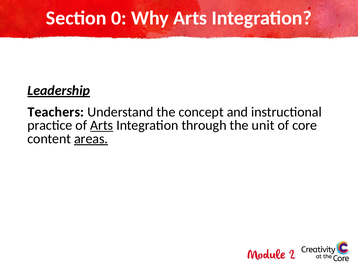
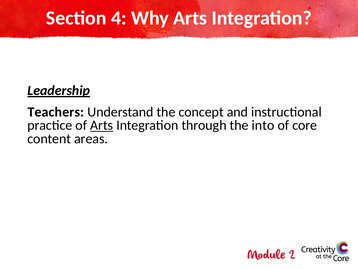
0: 0 -> 4
unit: unit -> into
areas underline: present -> none
